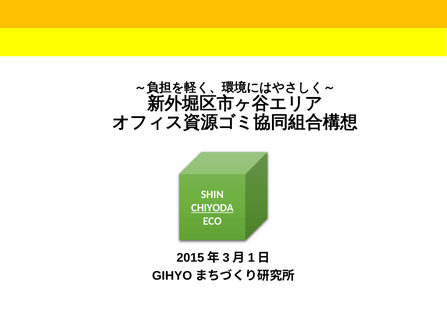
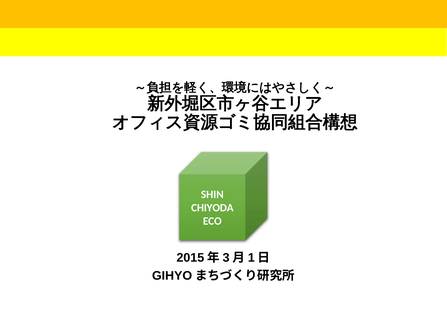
CHIYODA underline: present -> none
